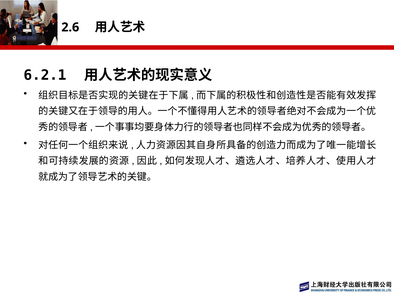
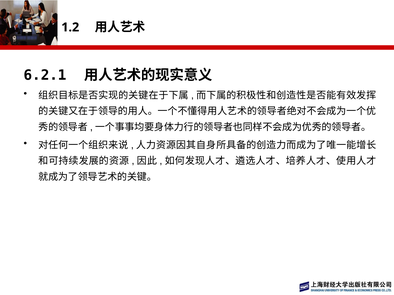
2.6: 2.6 -> 1.2
